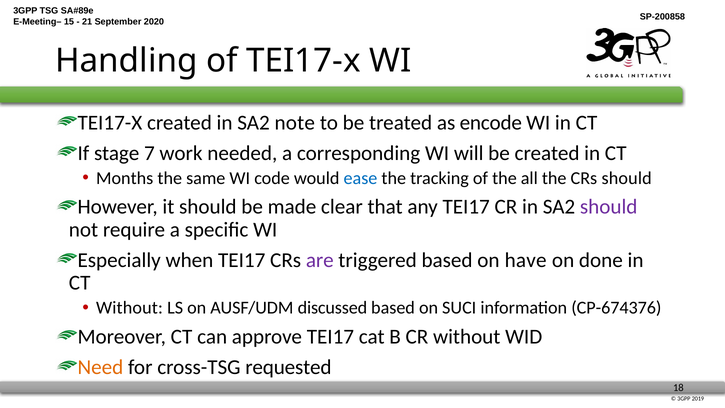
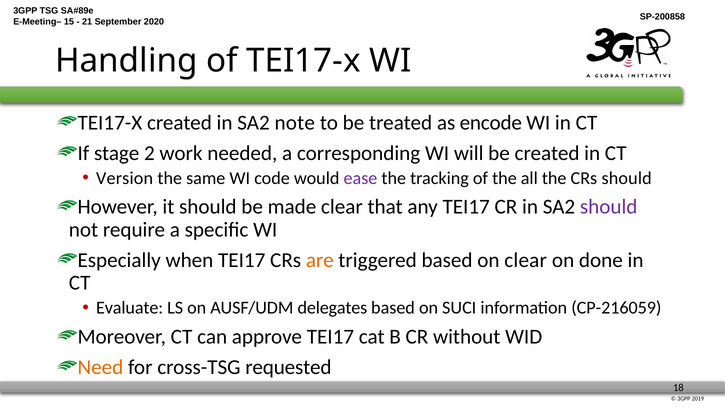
7: 7 -> 2
Months: Months -> Version
ease colour: blue -> purple
are colour: purple -> orange
on have: have -> clear
Without at (129, 308): Without -> Evaluate
discussed: discussed -> delegates
CP-674376: CP-674376 -> CP-216059
